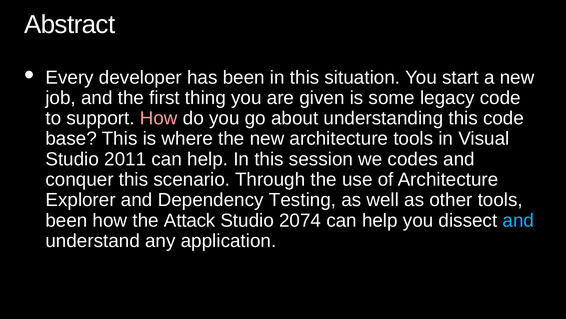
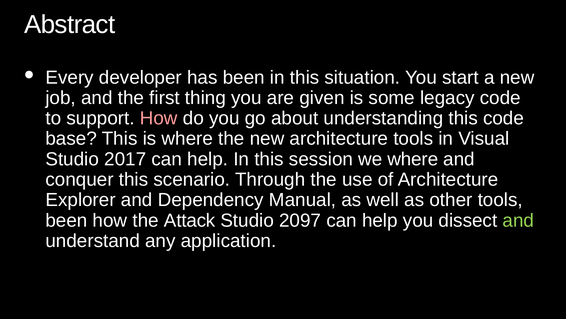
2011: 2011 -> 2017
we codes: codes -> where
Testing: Testing -> Manual
2074: 2074 -> 2097
and at (518, 220) colour: light blue -> light green
